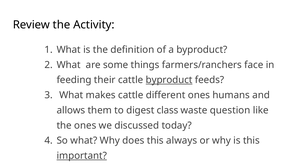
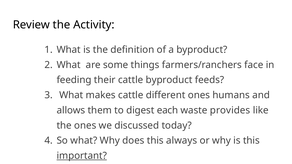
byproduct at (169, 80) underline: present -> none
class: class -> each
question: question -> provides
